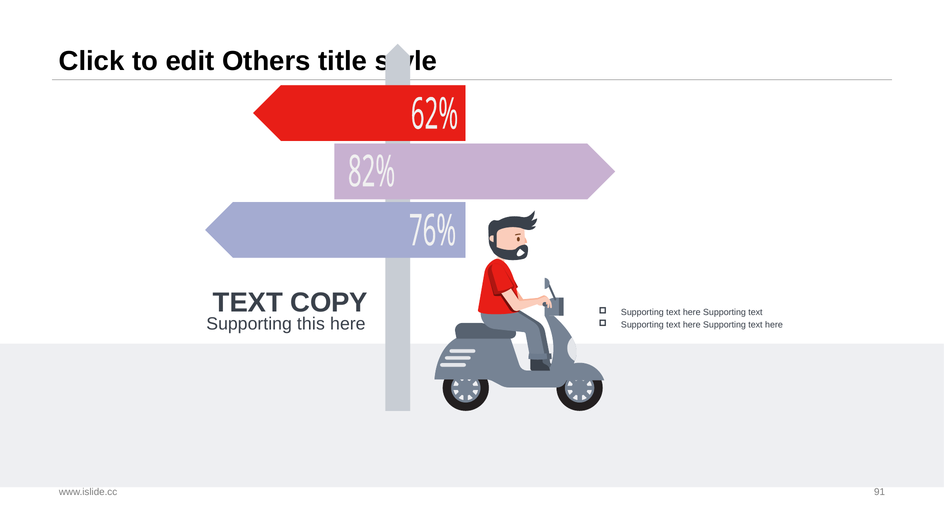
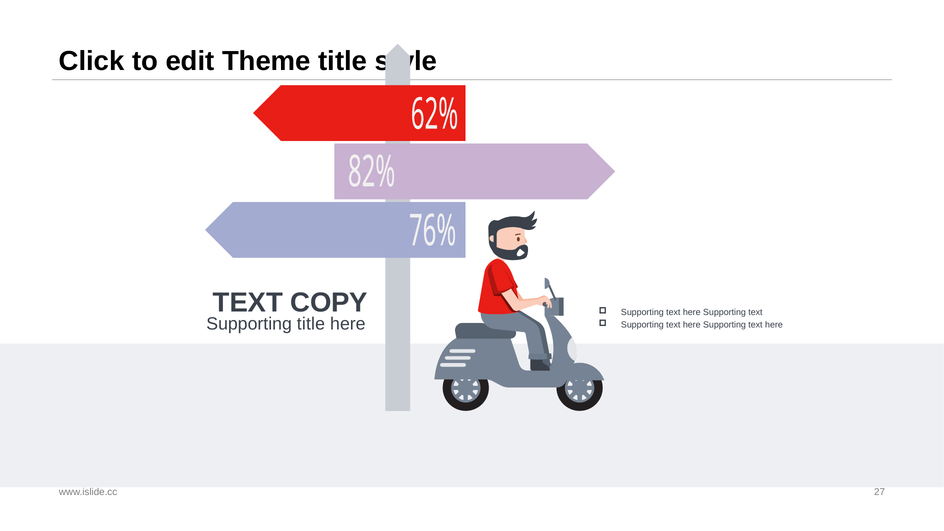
Others: Others -> Theme
Supporting this: this -> title
91: 91 -> 27
